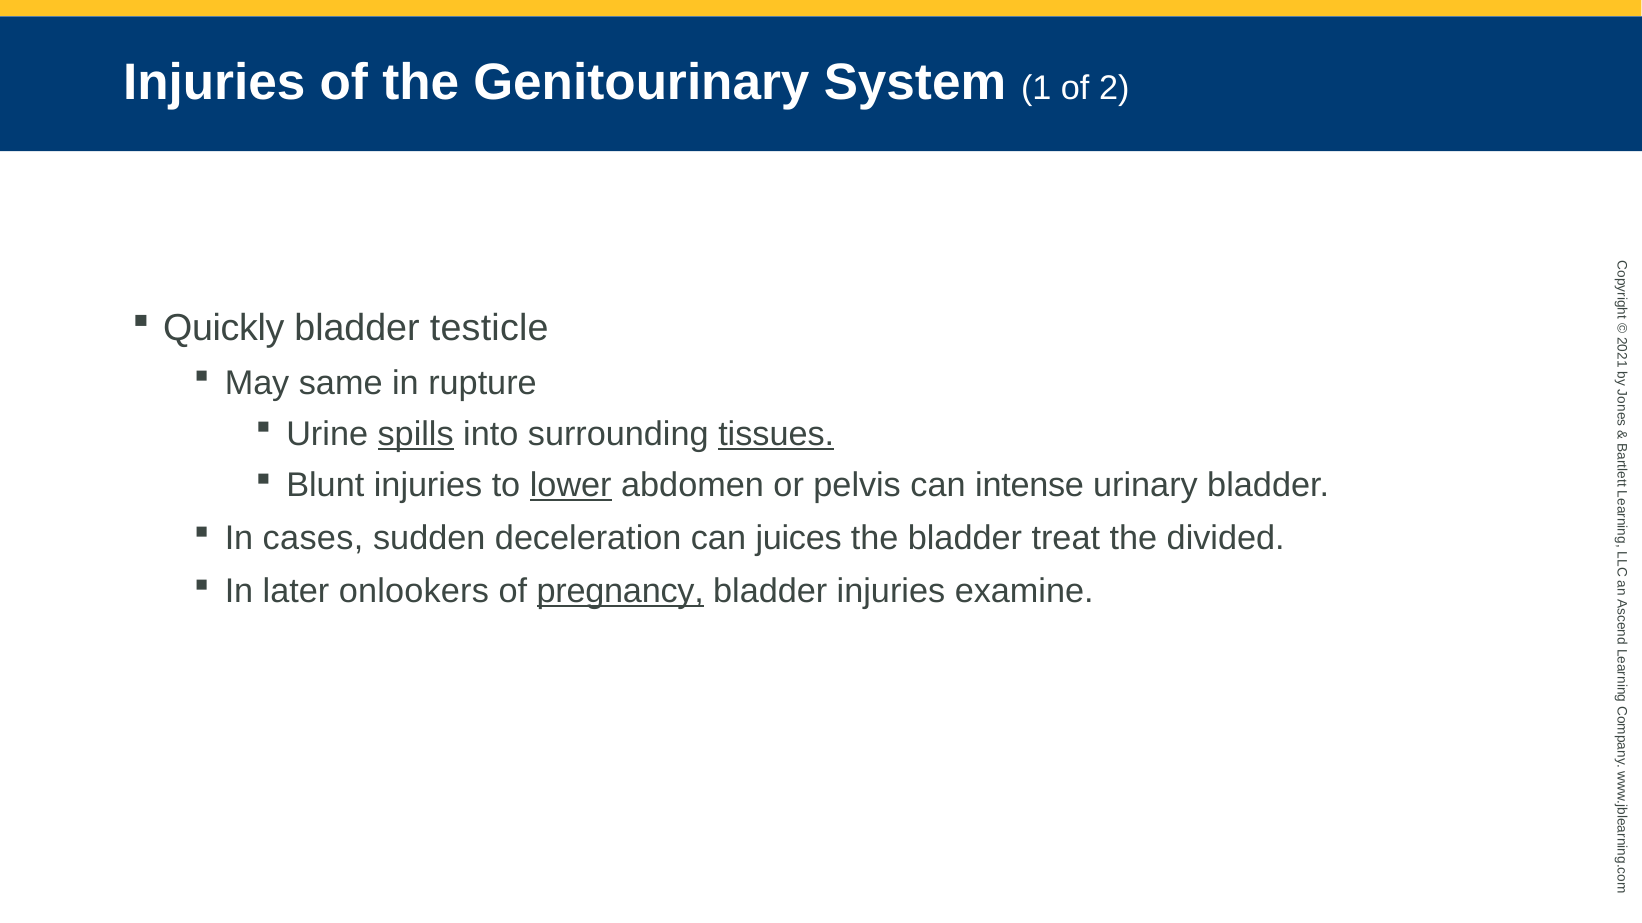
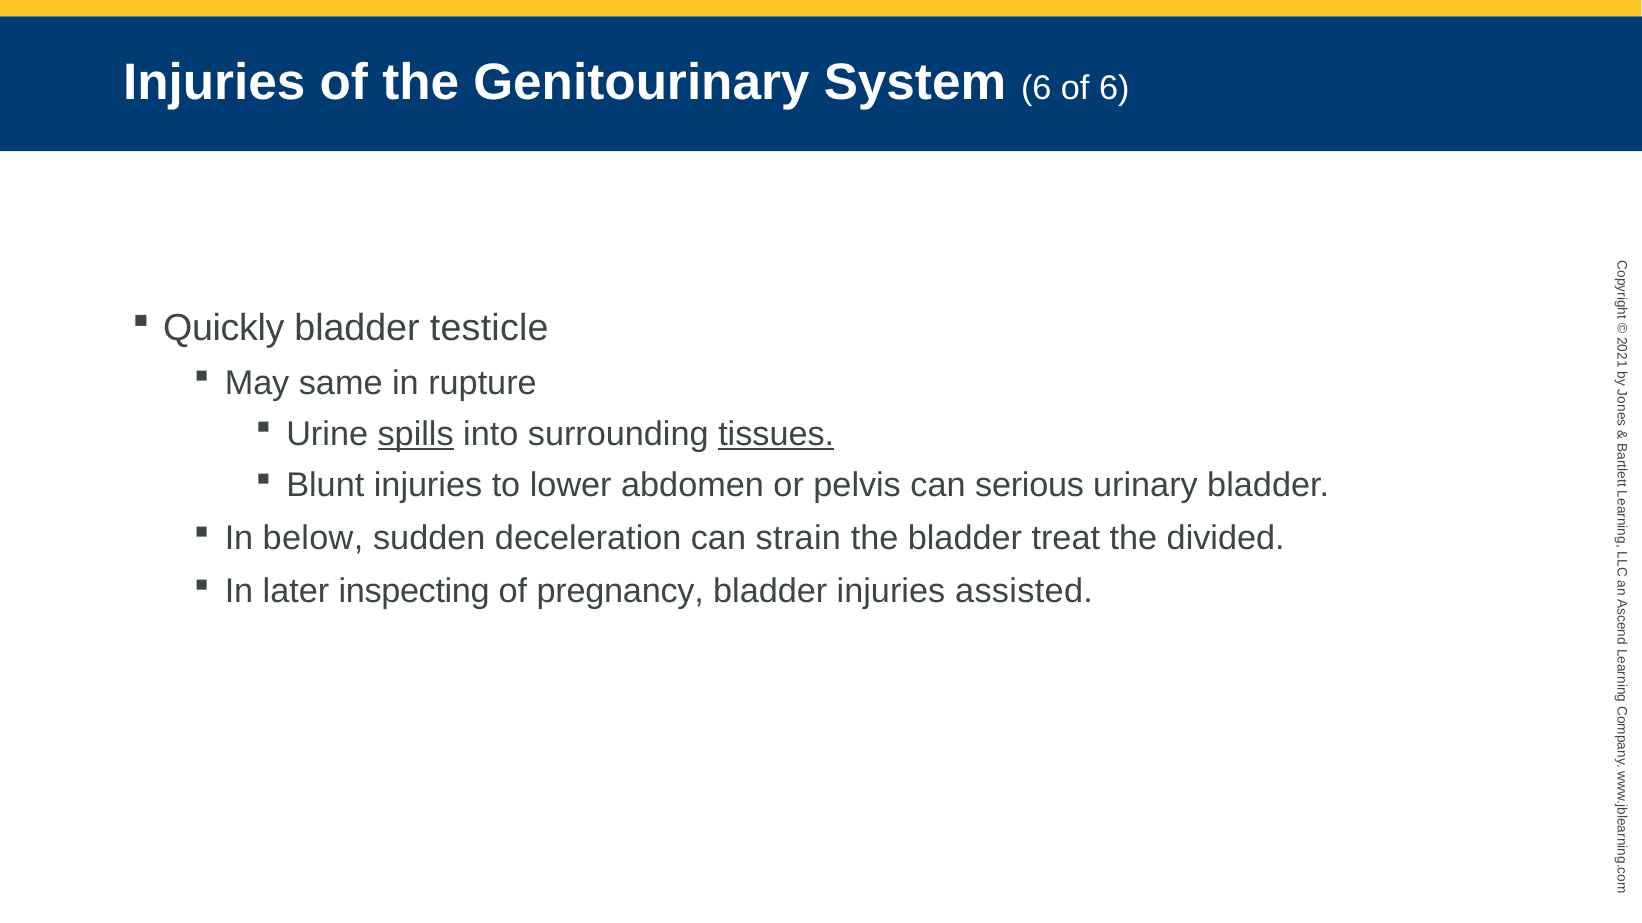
System 1: 1 -> 6
of 2: 2 -> 6
lower underline: present -> none
intense: intense -> serious
cases: cases -> below
juices: juices -> strain
onlookers: onlookers -> inspecting
pregnancy underline: present -> none
examine: examine -> assisted
